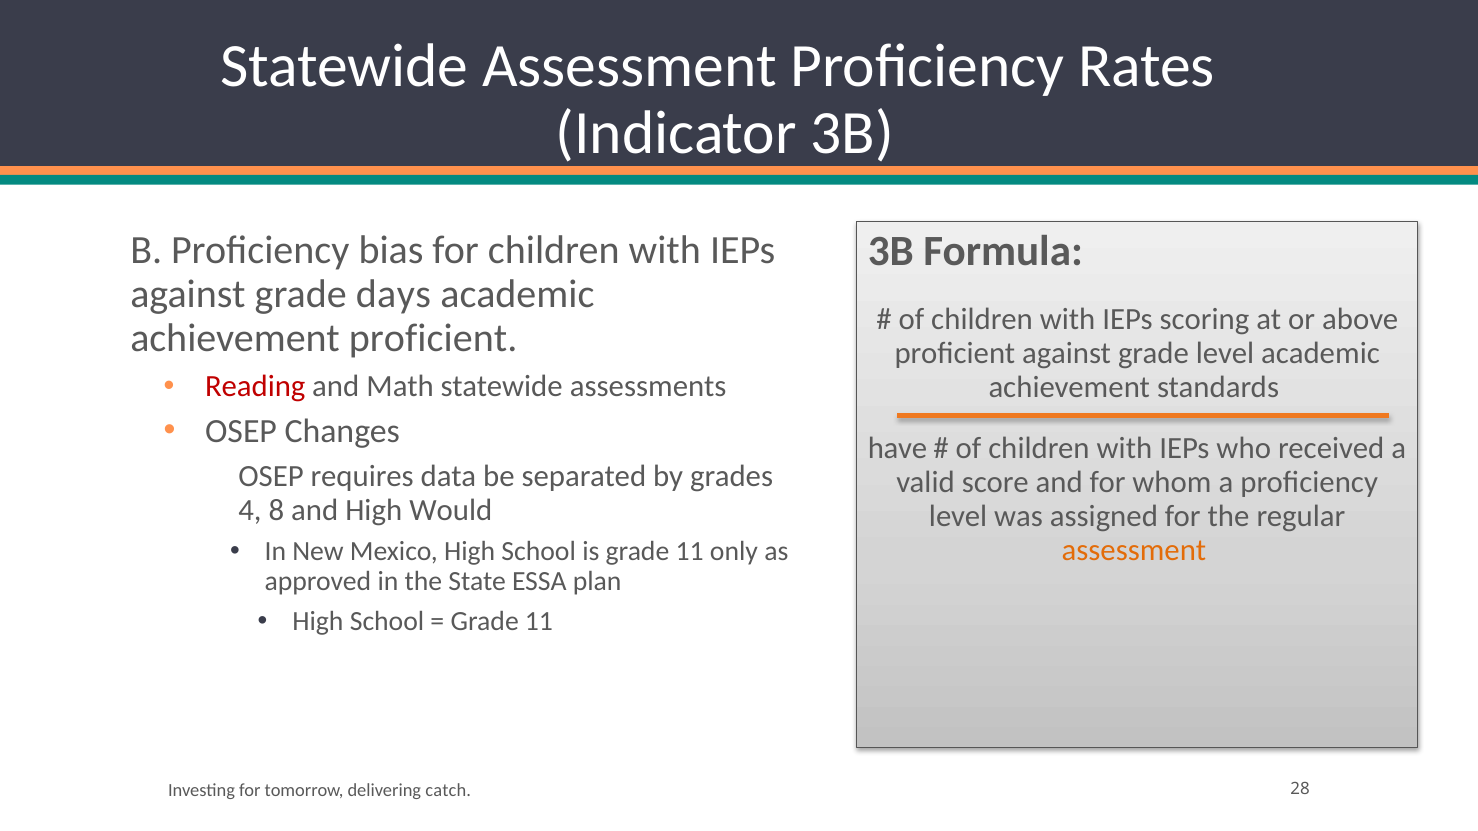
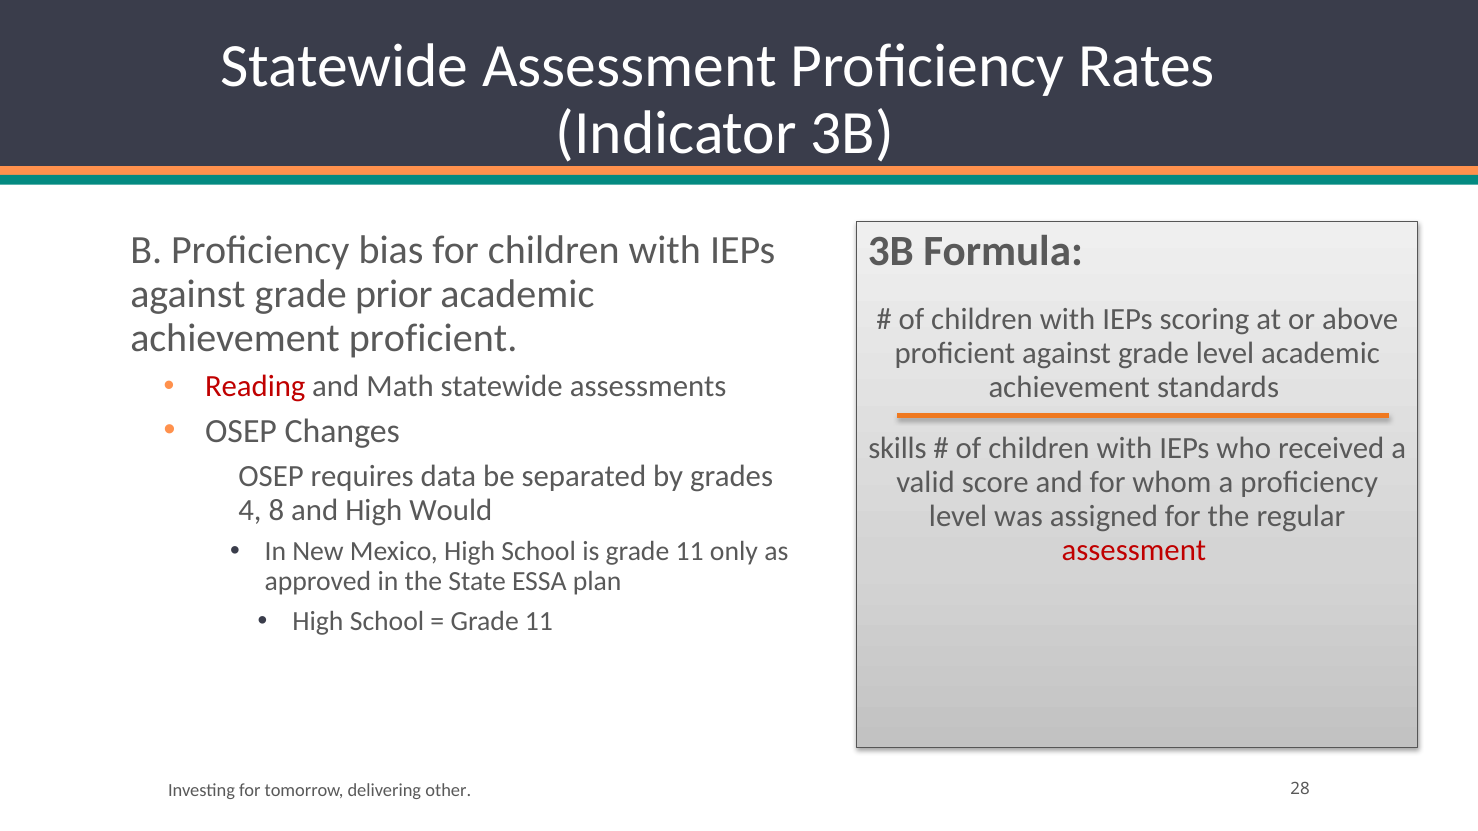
days: days -> prior
have: have -> skills
assessment at (1134, 551) colour: orange -> red
catch: catch -> other
